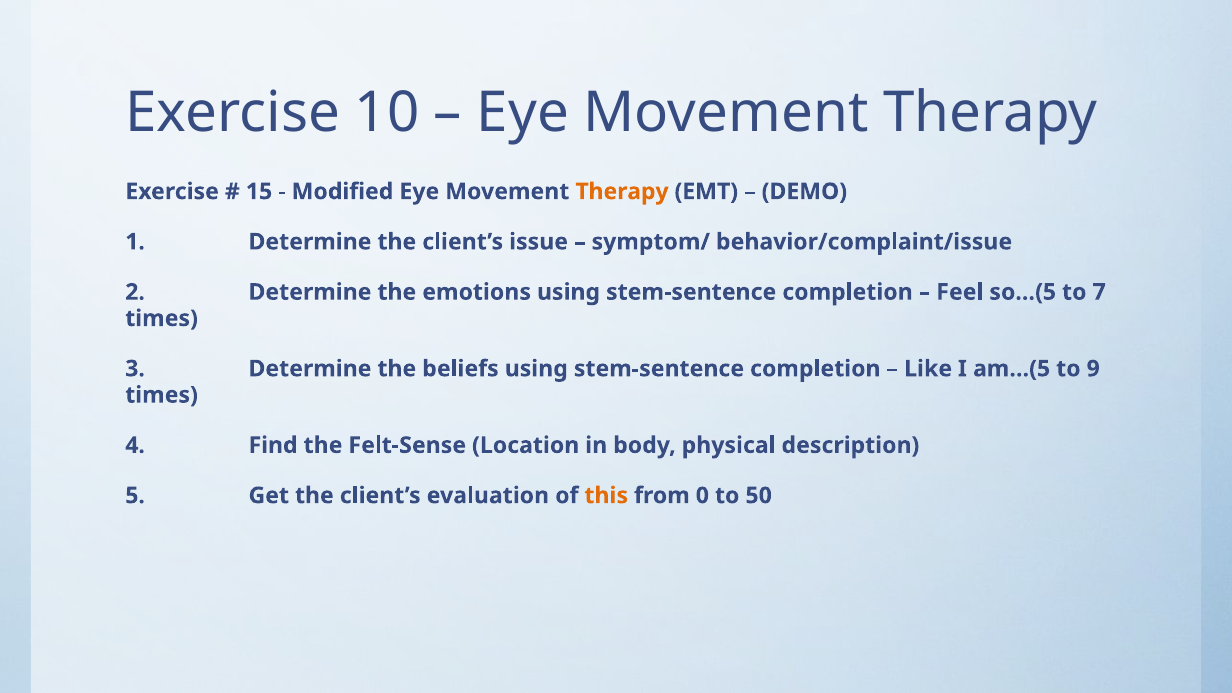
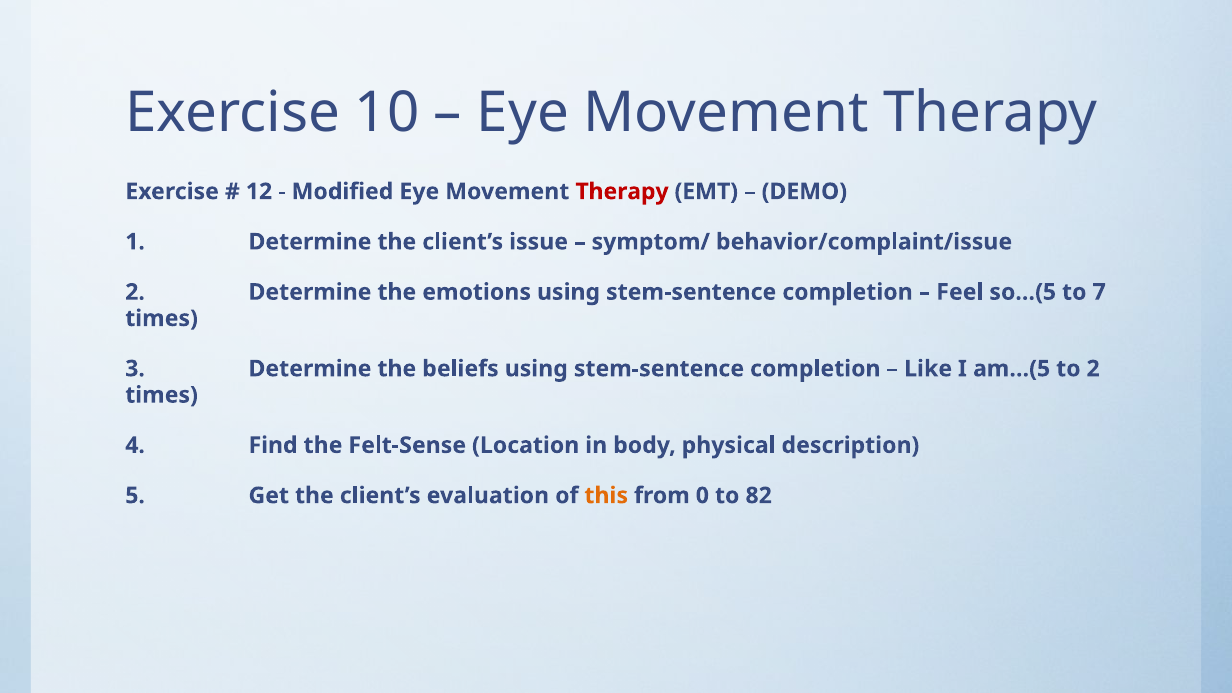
15: 15 -> 12
Therapy at (622, 192) colour: orange -> red
to 9: 9 -> 2
50: 50 -> 82
